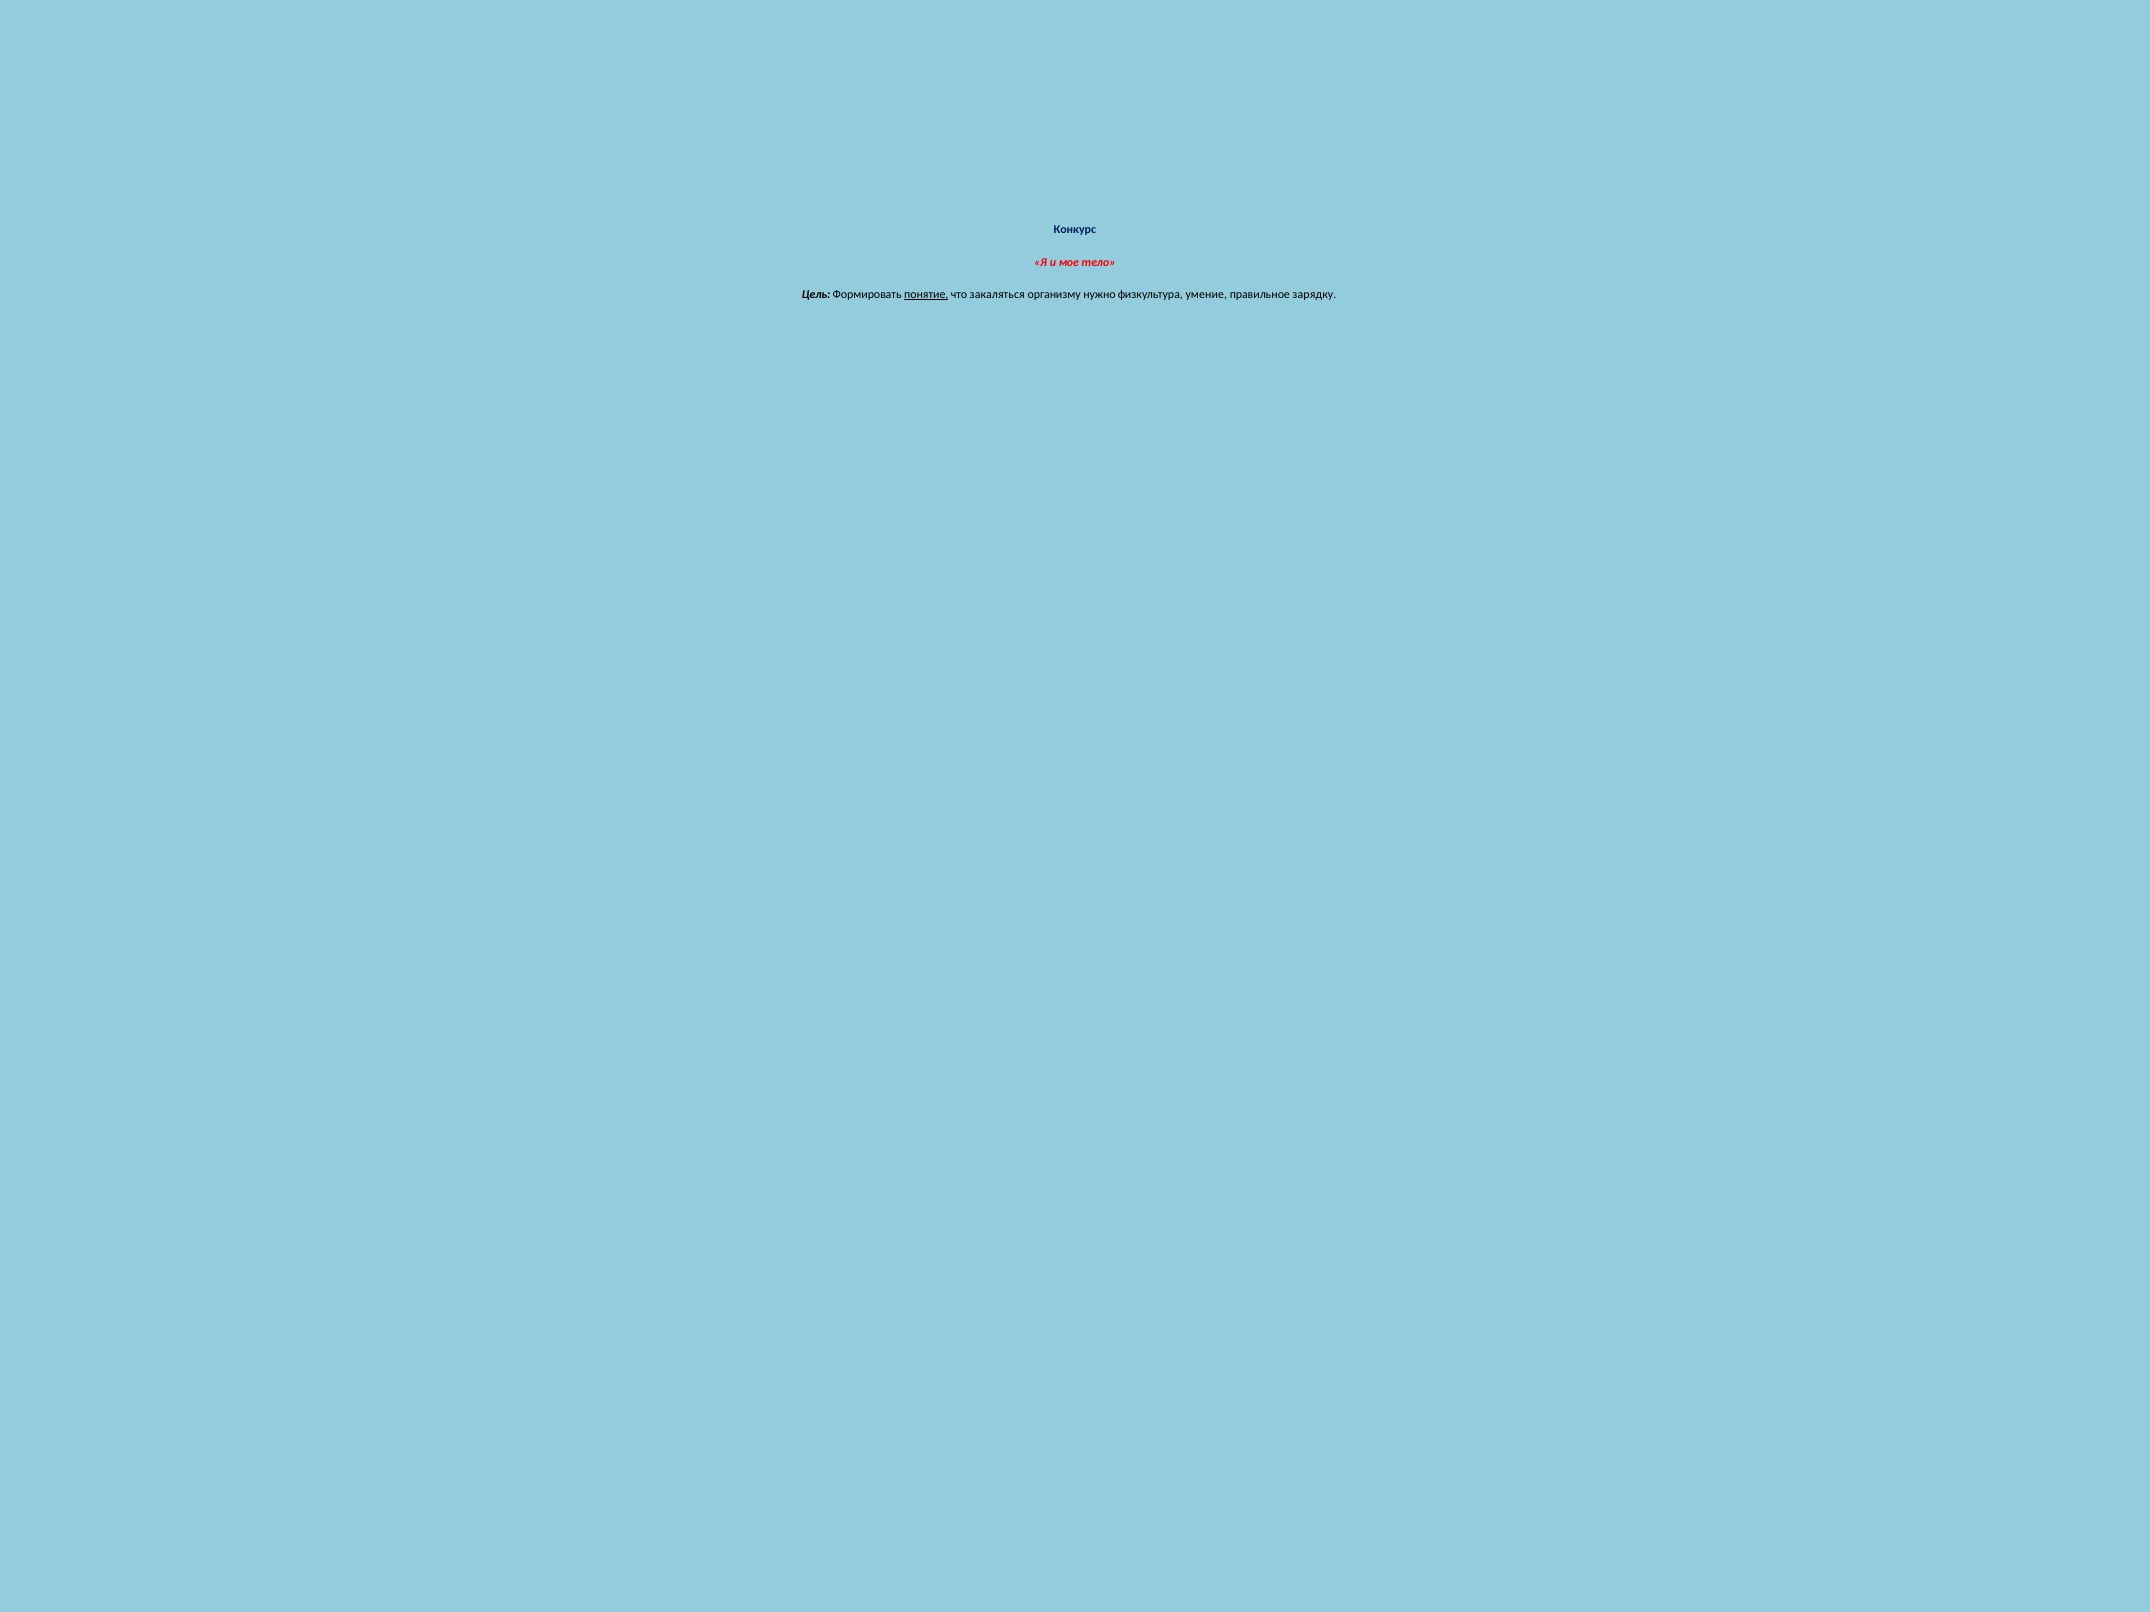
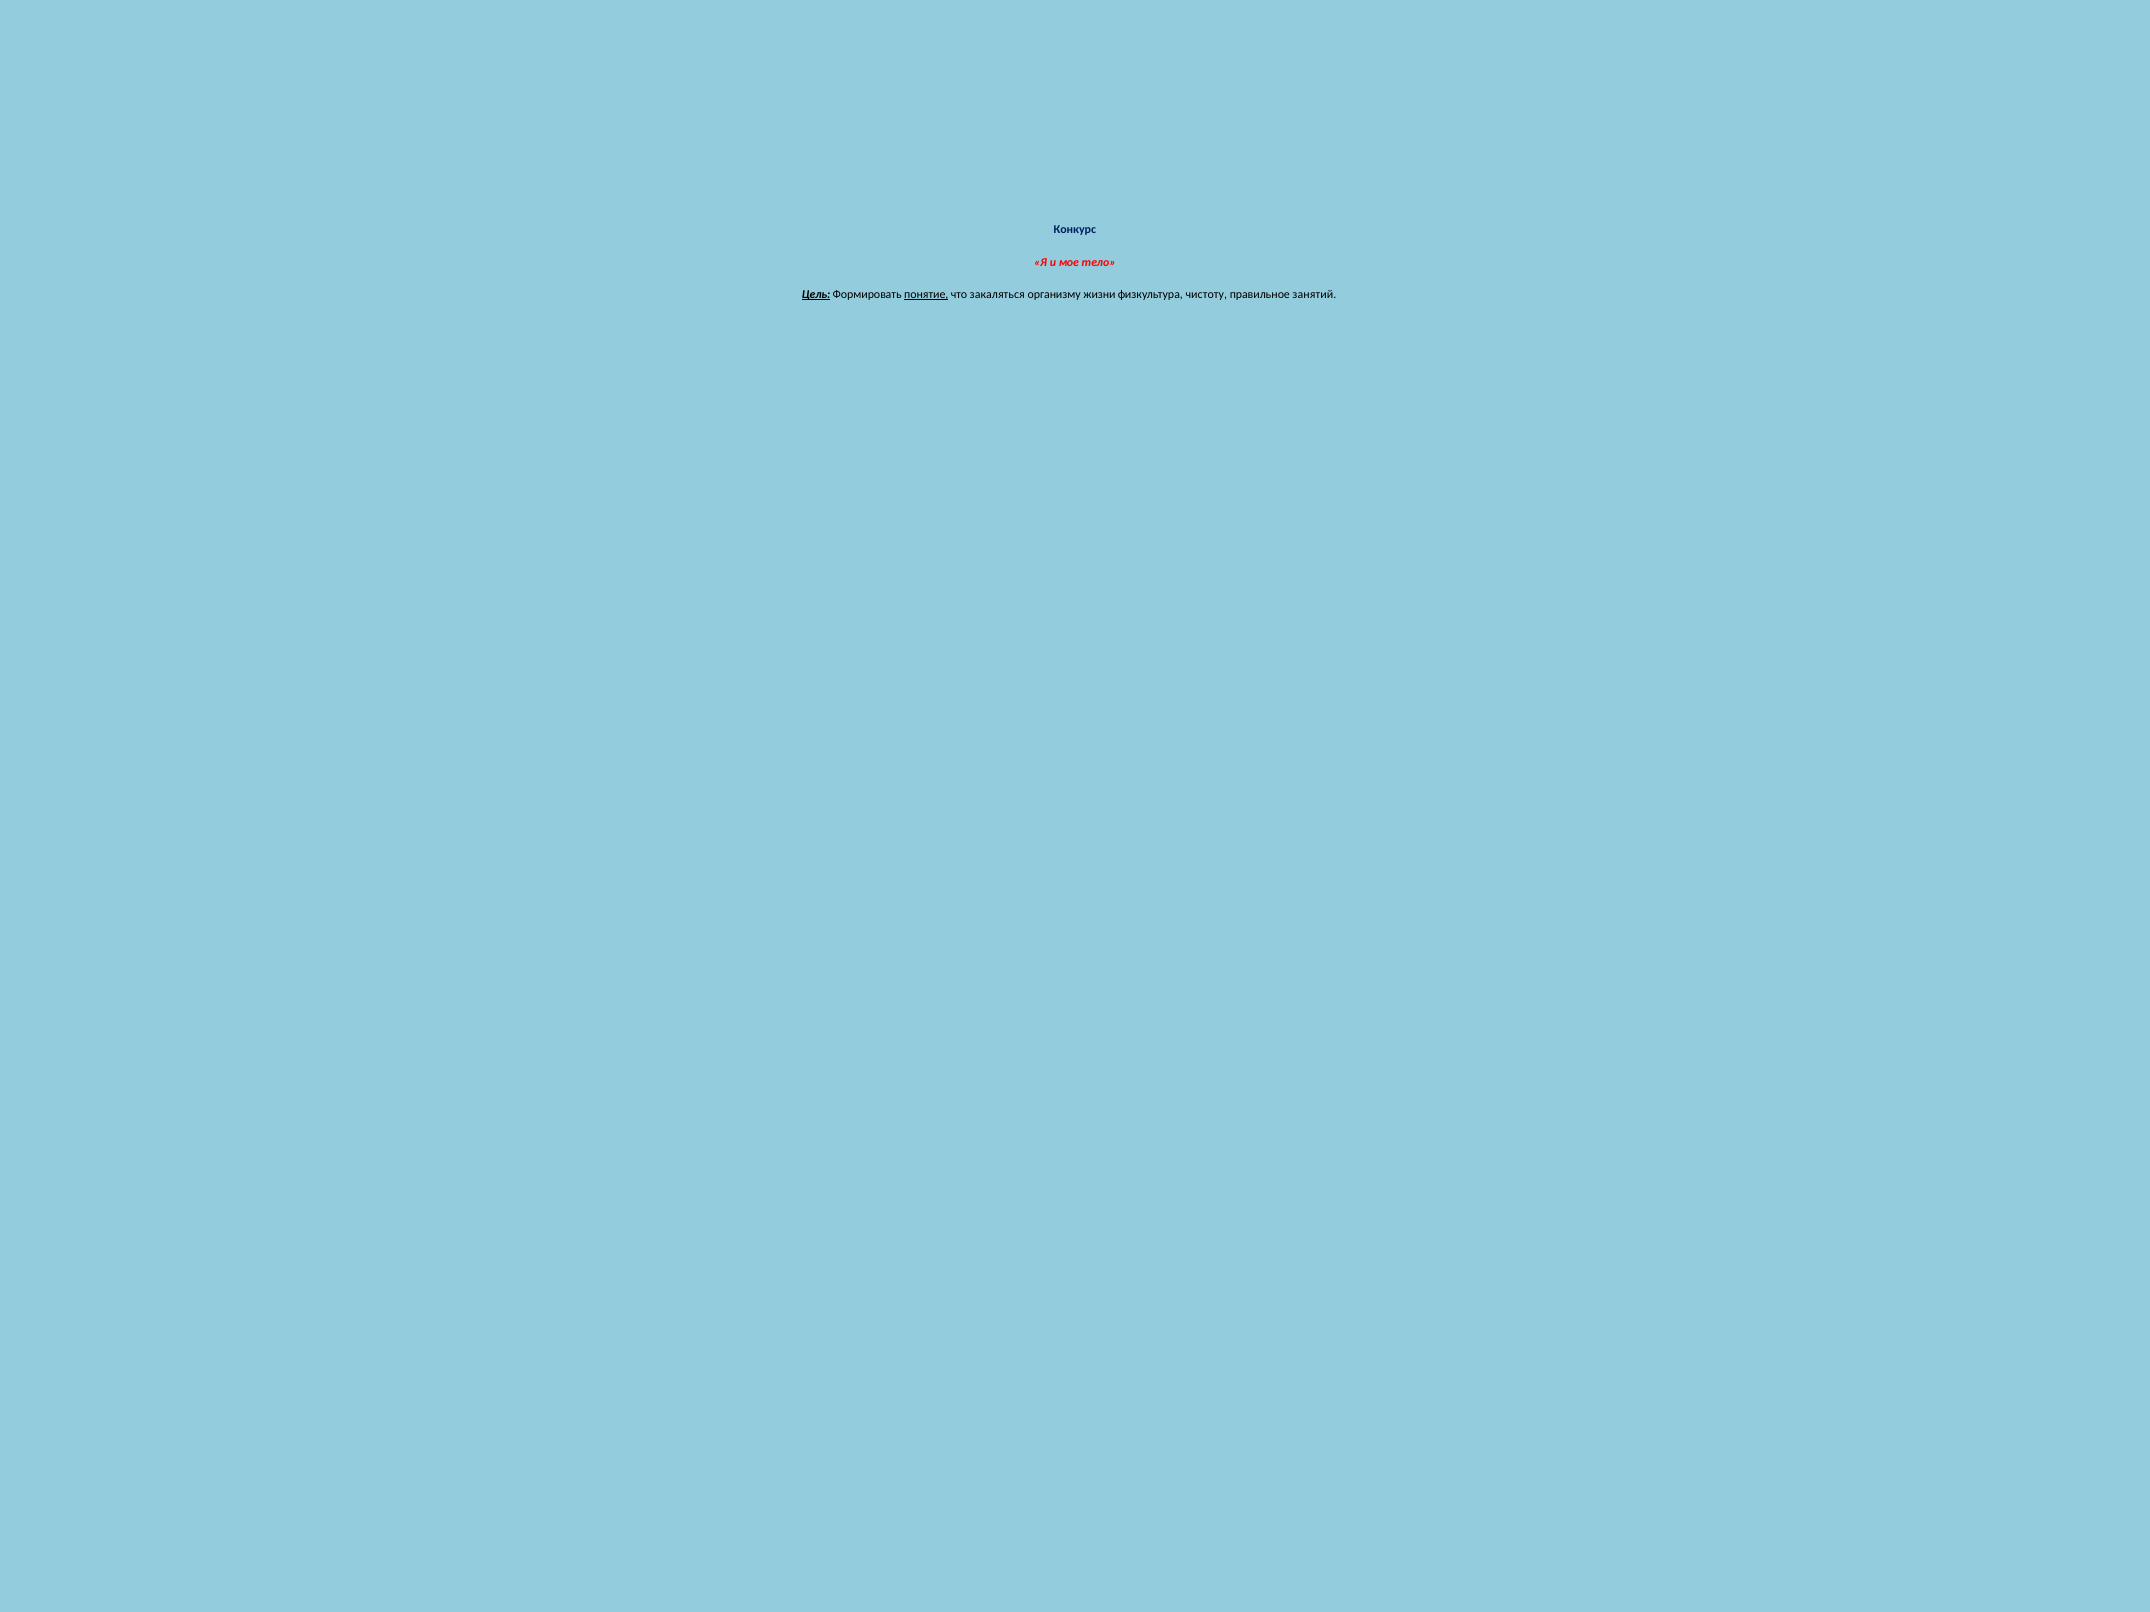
Цель underline: none -> present
нужно: нужно -> жизни
умение: умение -> чистоту
зарядку: зарядку -> занятий
